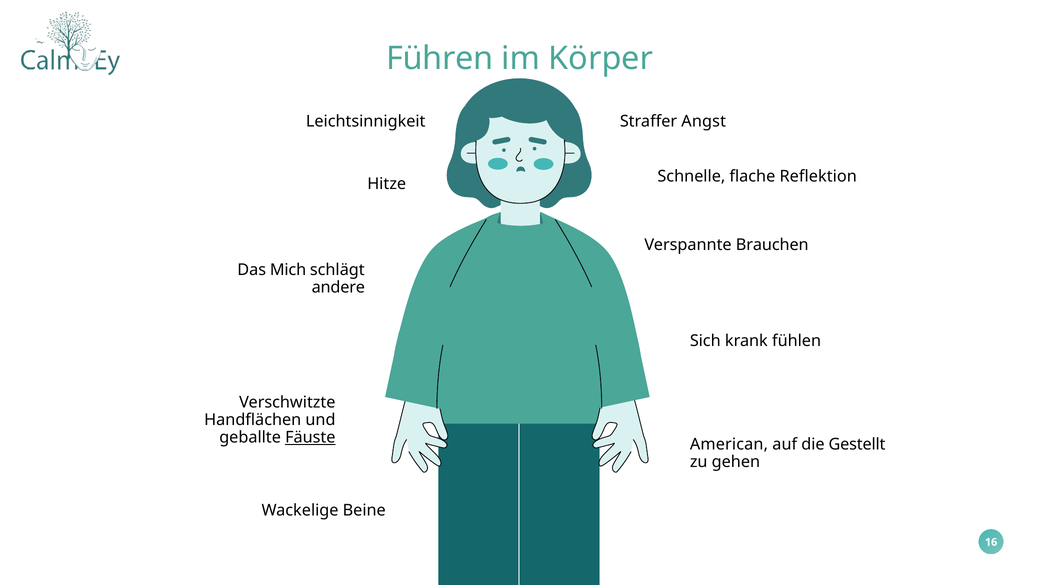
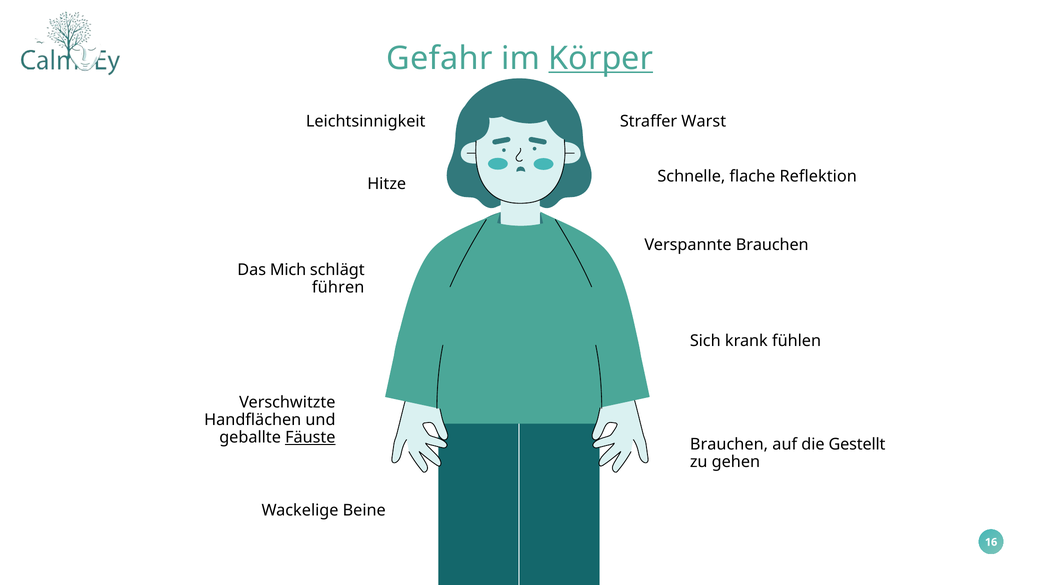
Führen: Führen -> Gefahr
Körper underline: none -> present
Angst: Angst -> Warst
andere: andere -> führen
American at (729, 444): American -> Brauchen
